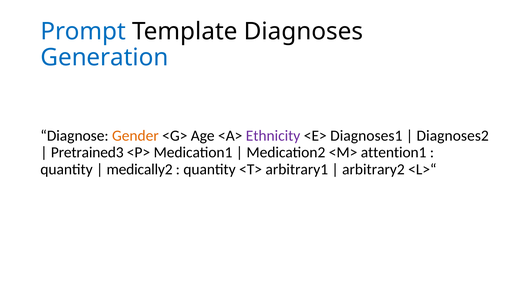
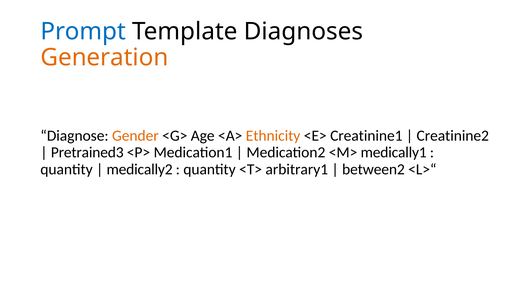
Generation colour: blue -> orange
Ethnicity colour: purple -> orange
Diagnoses1: Diagnoses1 -> Creatinine1
Diagnoses2: Diagnoses2 -> Creatinine2
attention1: attention1 -> medically1
arbitrary2: arbitrary2 -> between2
